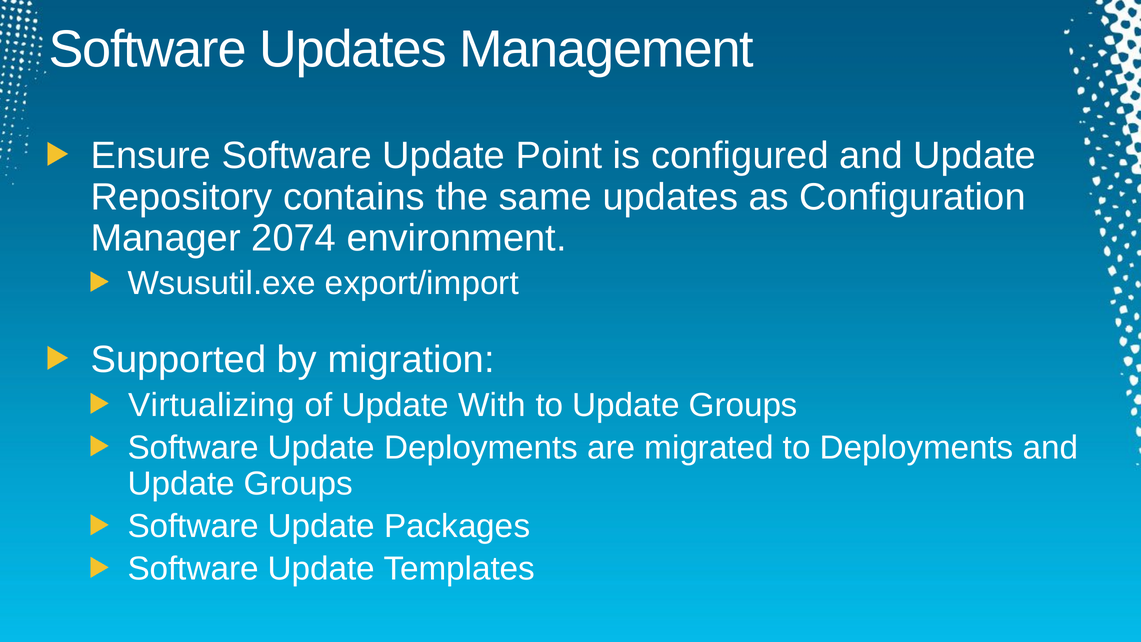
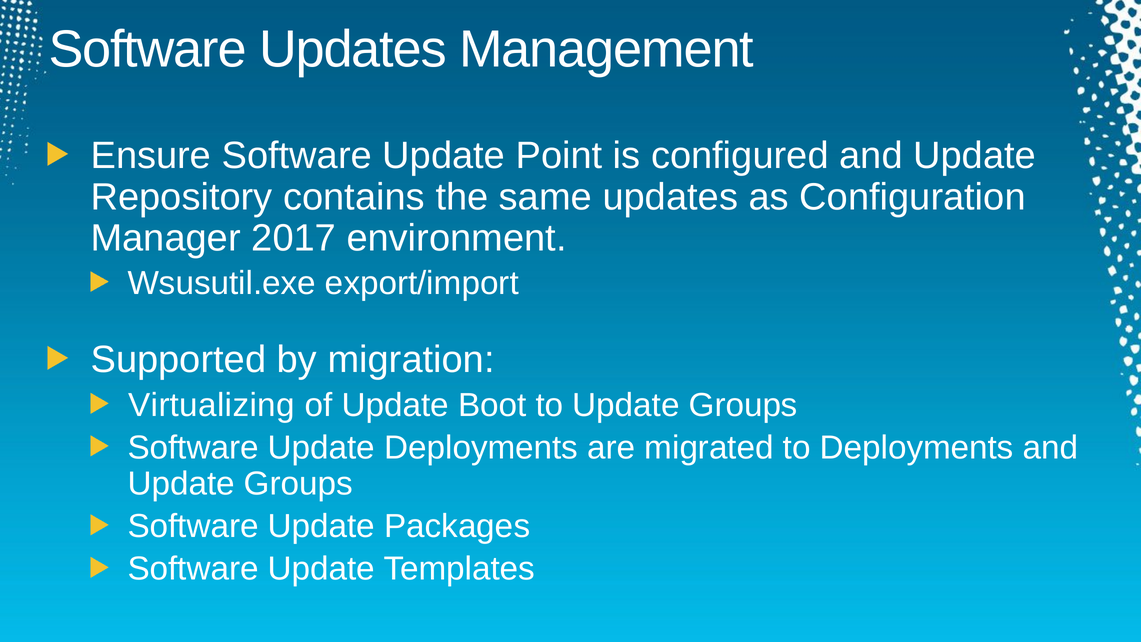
2074: 2074 -> 2017
With: With -> Boot
